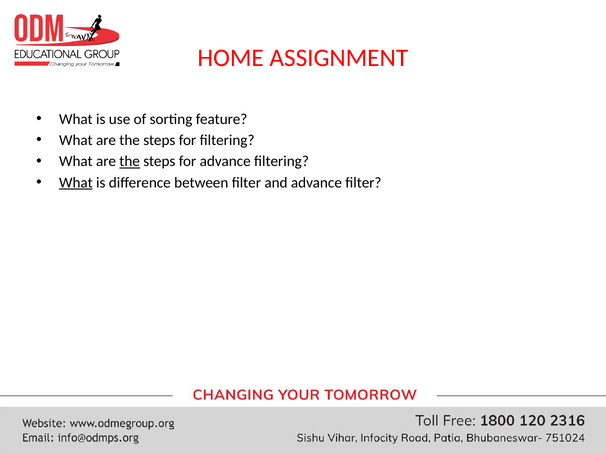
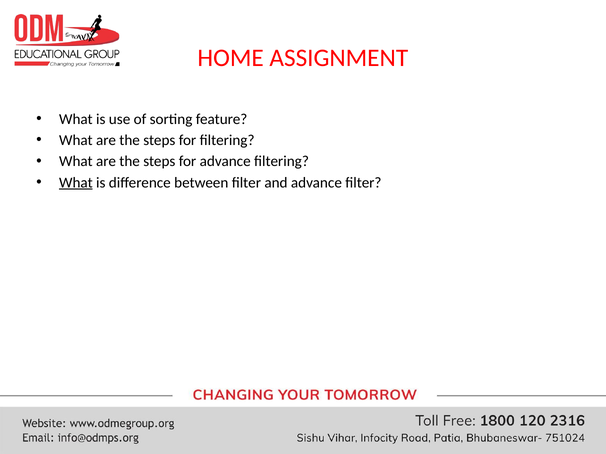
the at (130, 162) underline: present -> none
